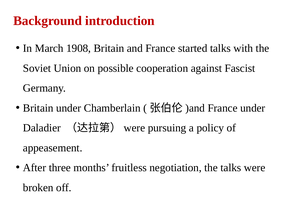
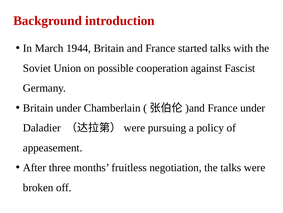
1908: 1908 -> 1944
